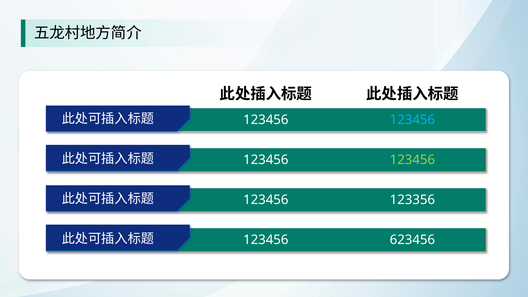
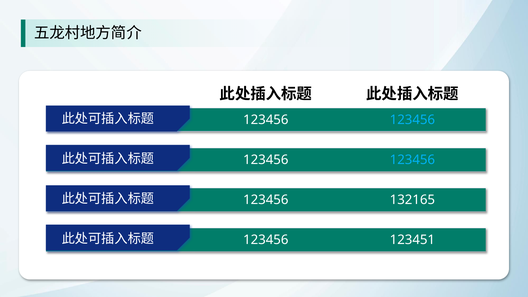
123456 at (412, 160) colour: light green -> light blue
123356: 123356 -> 132165
623456: 623456 -> 123451
